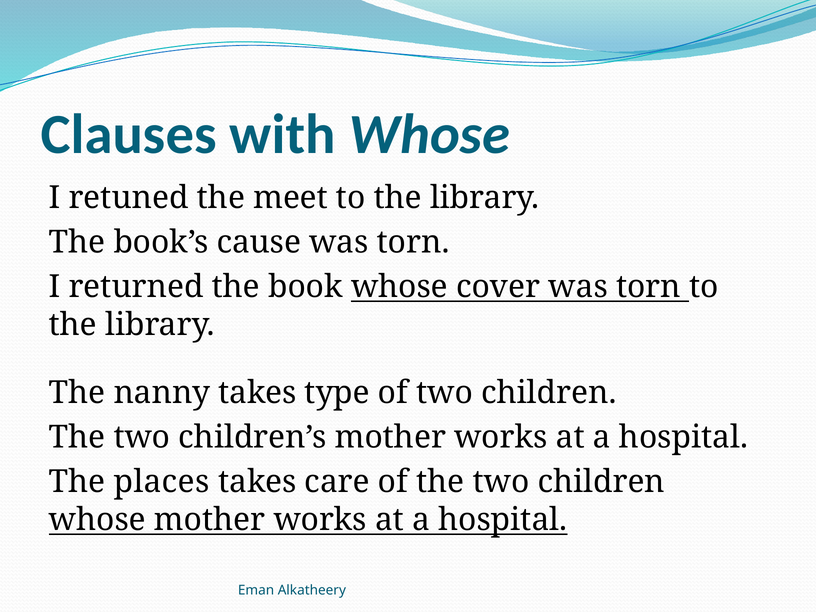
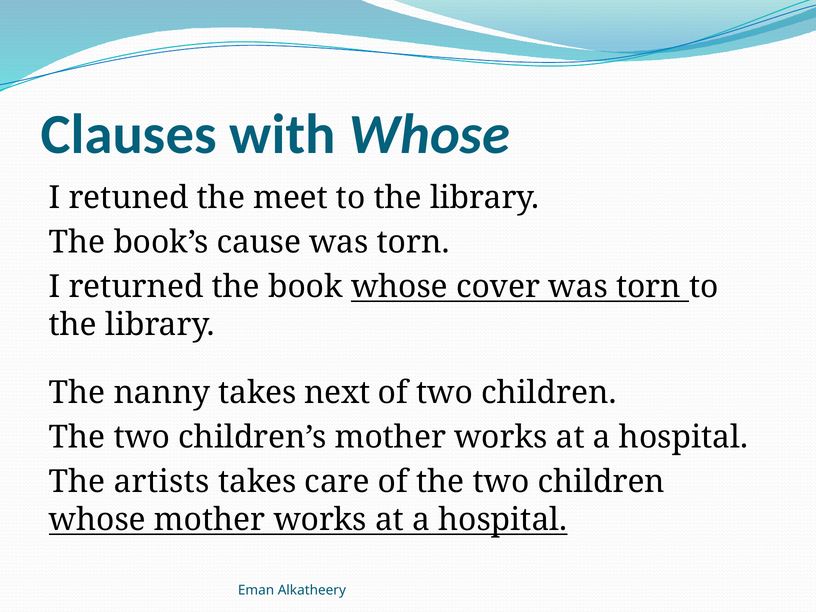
type: type -> next
places: places -> artists
